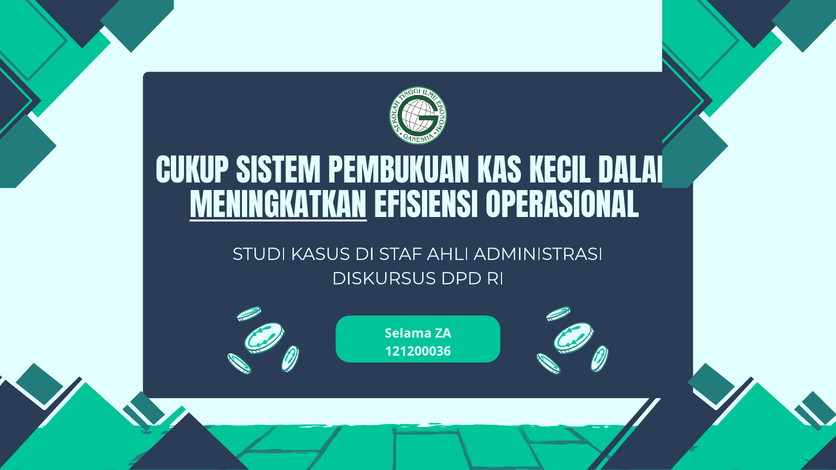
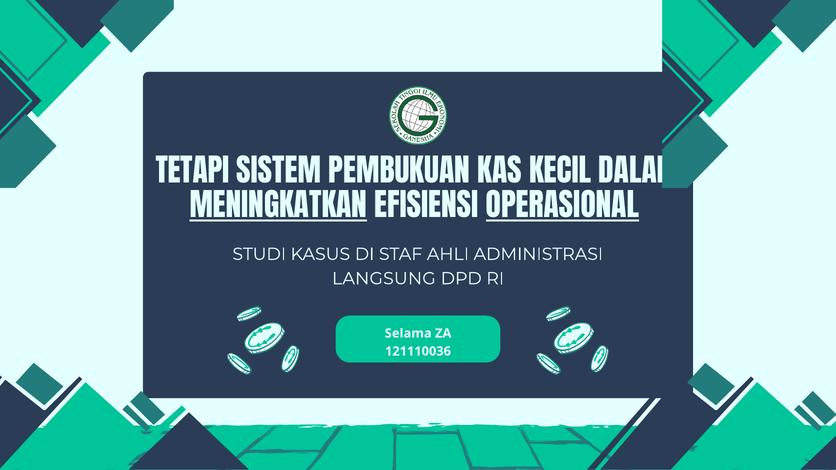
CUKUP: CUKUP -> TETAPI
OPERASIONAL underline: none -> present
DISKURSUS: DISKURSUS -> LANGSUNG
121200036: 121200036 -> 121110036
